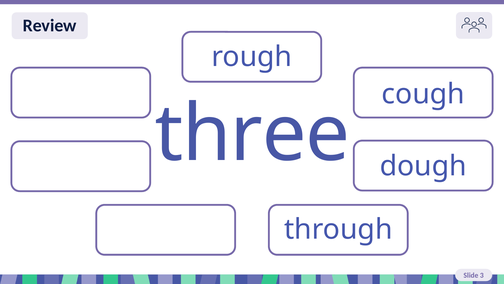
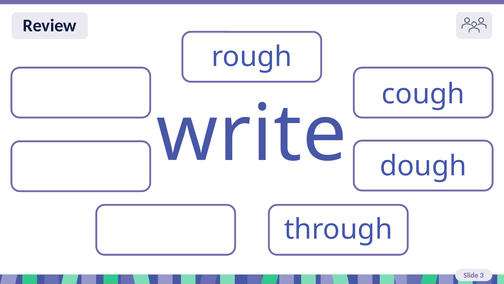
three: three -> write
